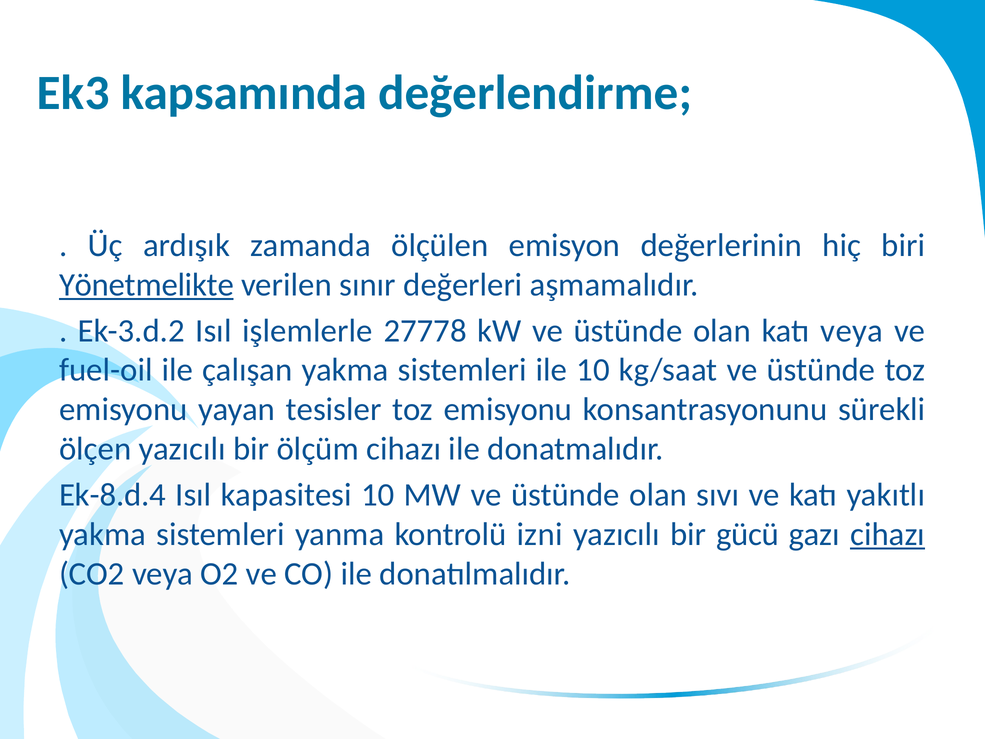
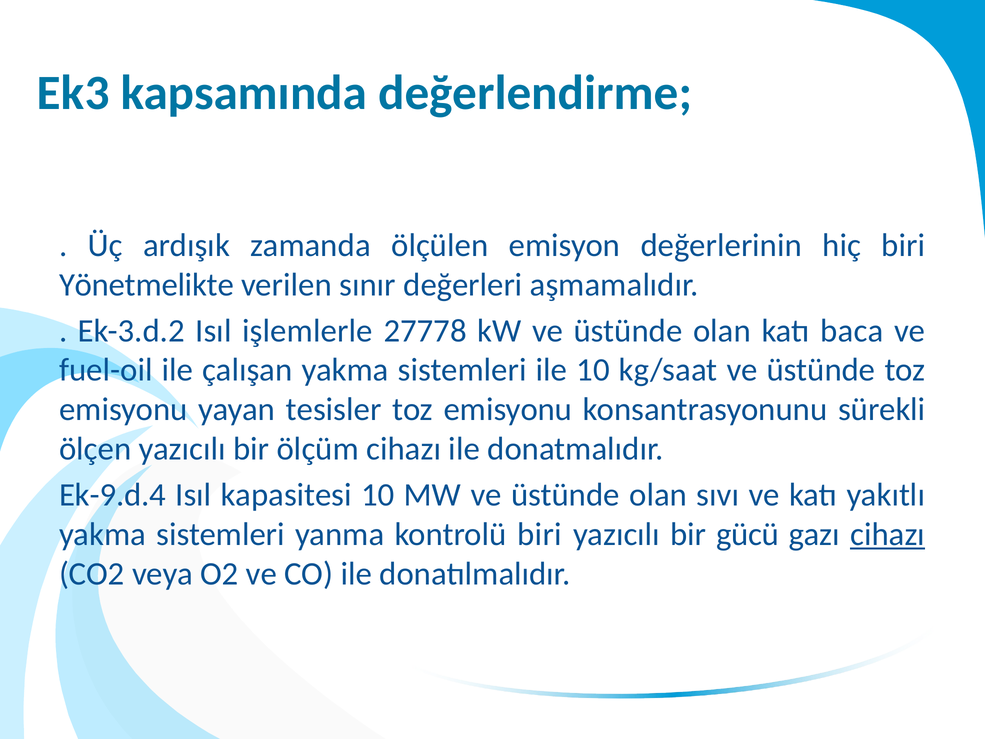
Yönetmelikte underline: present -> none
katı veya: veya -> baca
Ek-8.d.4: Ek-8.d.4 -> Ek-9.d.4
kontrolü izni: izni -> biri
